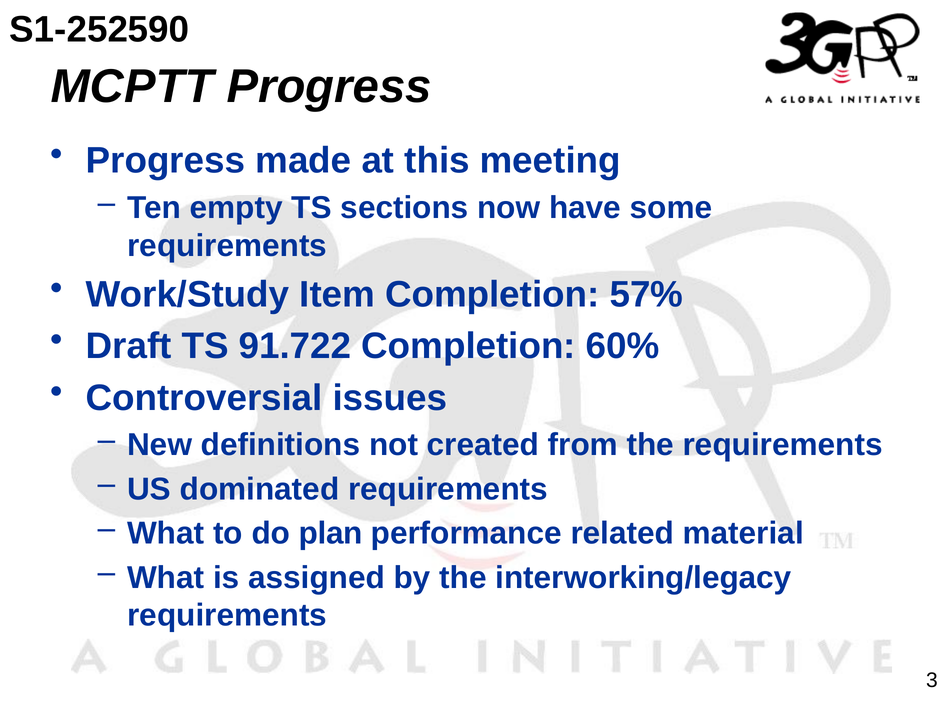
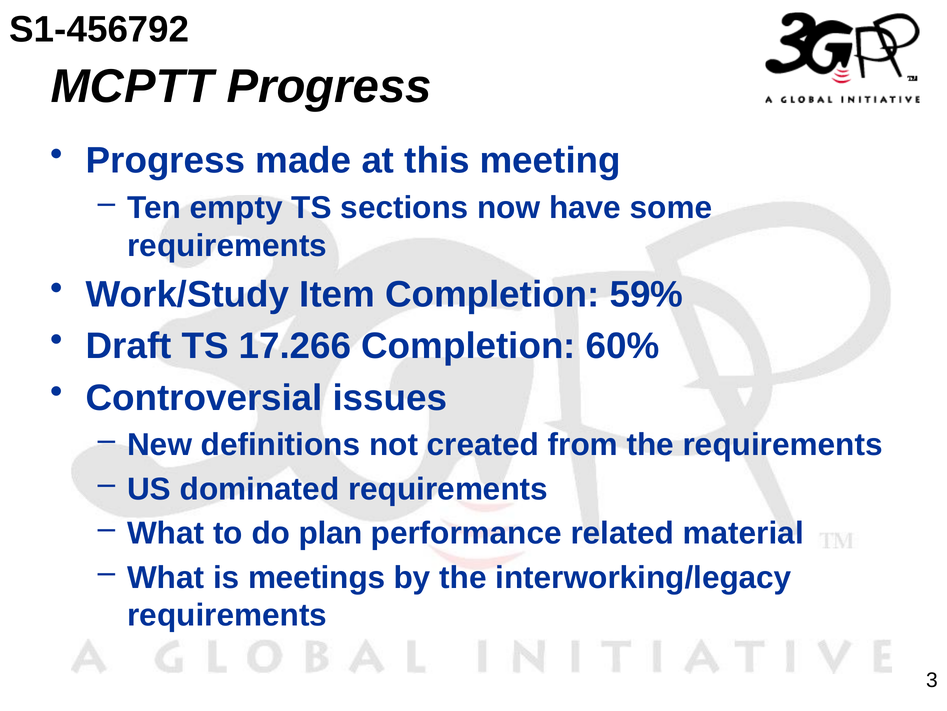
S1-252590: S1-252590 -> S1-456792
57%: 57% -> 59%
91.722: 91.722 -> 17.266
assigned: assigned -> meetings
